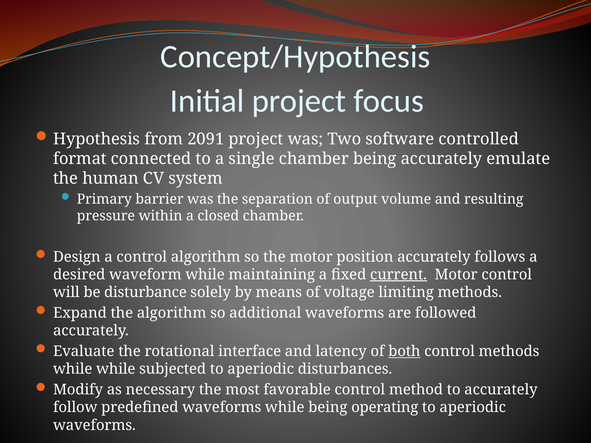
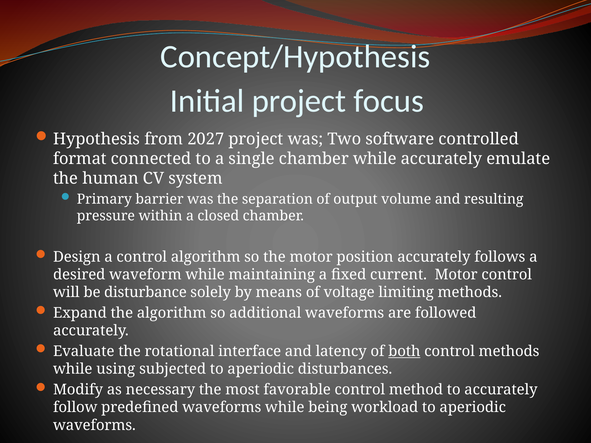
2091: 2091 -> 2027
chamber being: being -> while
current underline: present -> none
while while: while -> using
operating: operating -> workload
